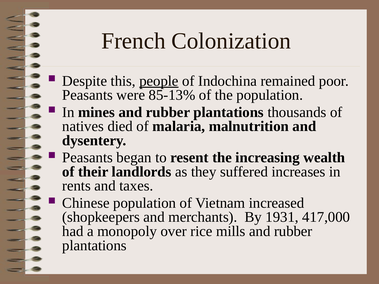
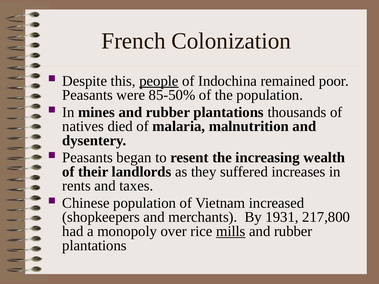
85-13%: 85-13% -> 85-50%
417,000: 417,000 -> 217,800
mills underline: none -> present
